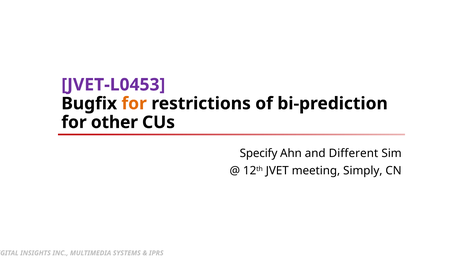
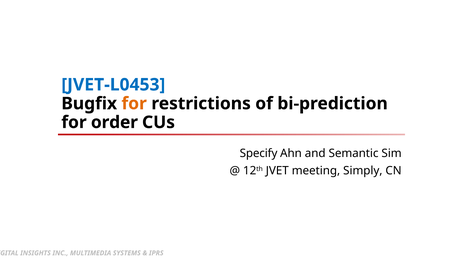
JVET-L0453 colour: purple -> blue
other: other -> order
Different: Different -> Semantic
